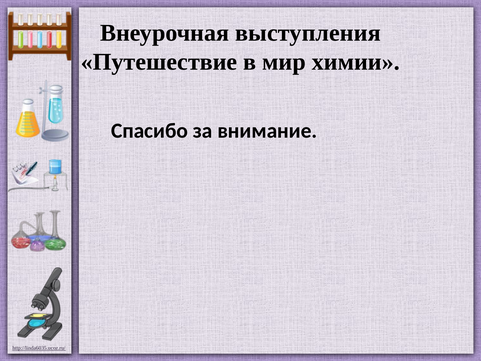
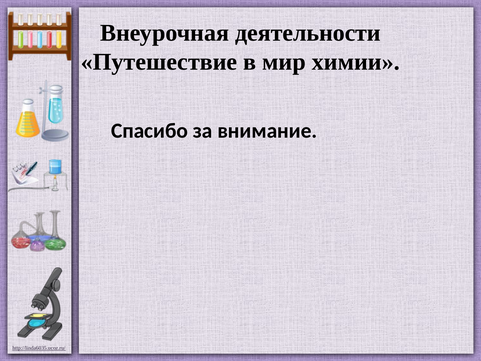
выступления: выступления -> деятельности
